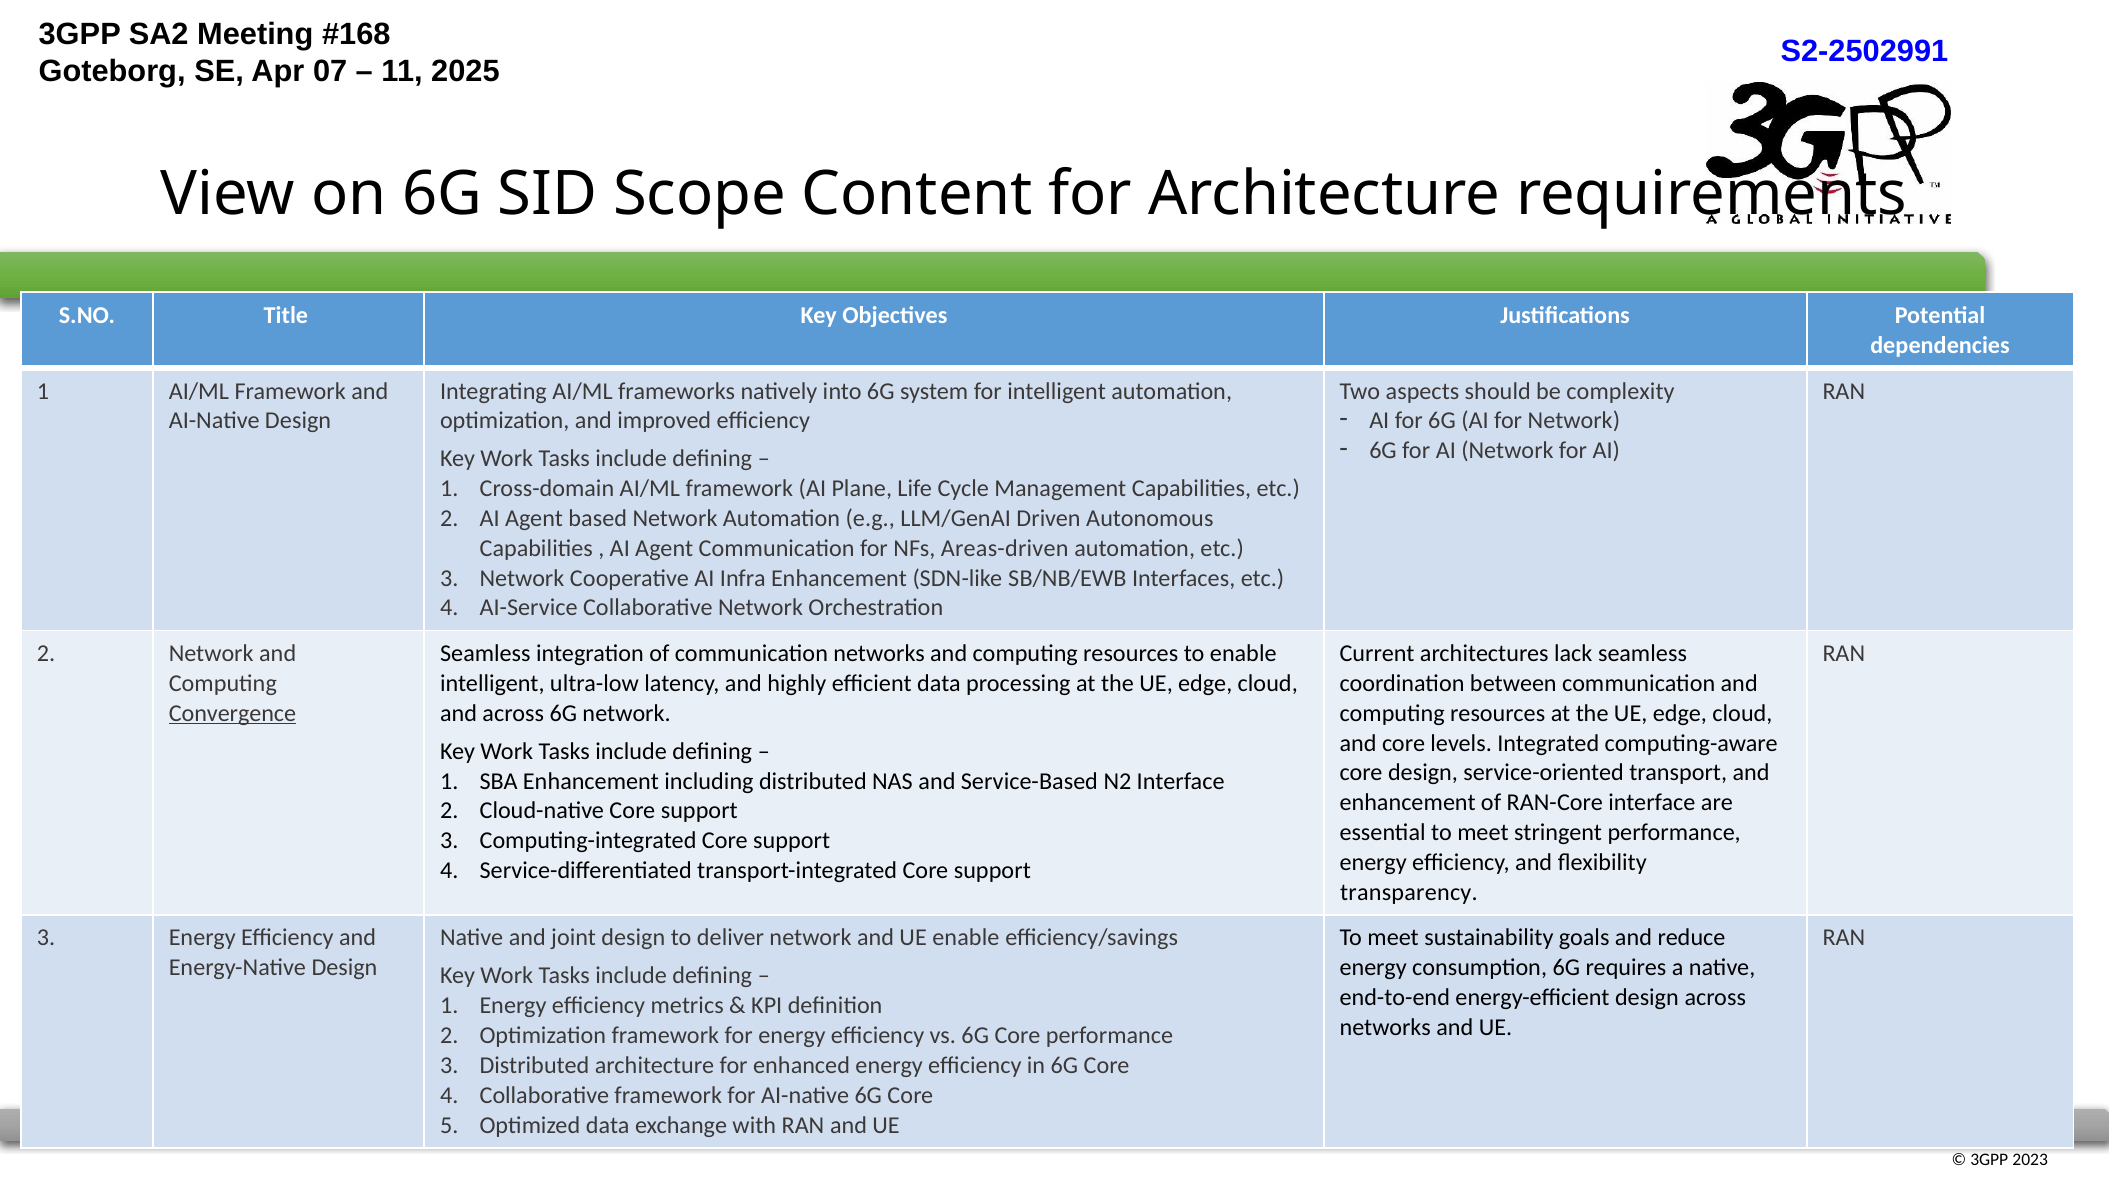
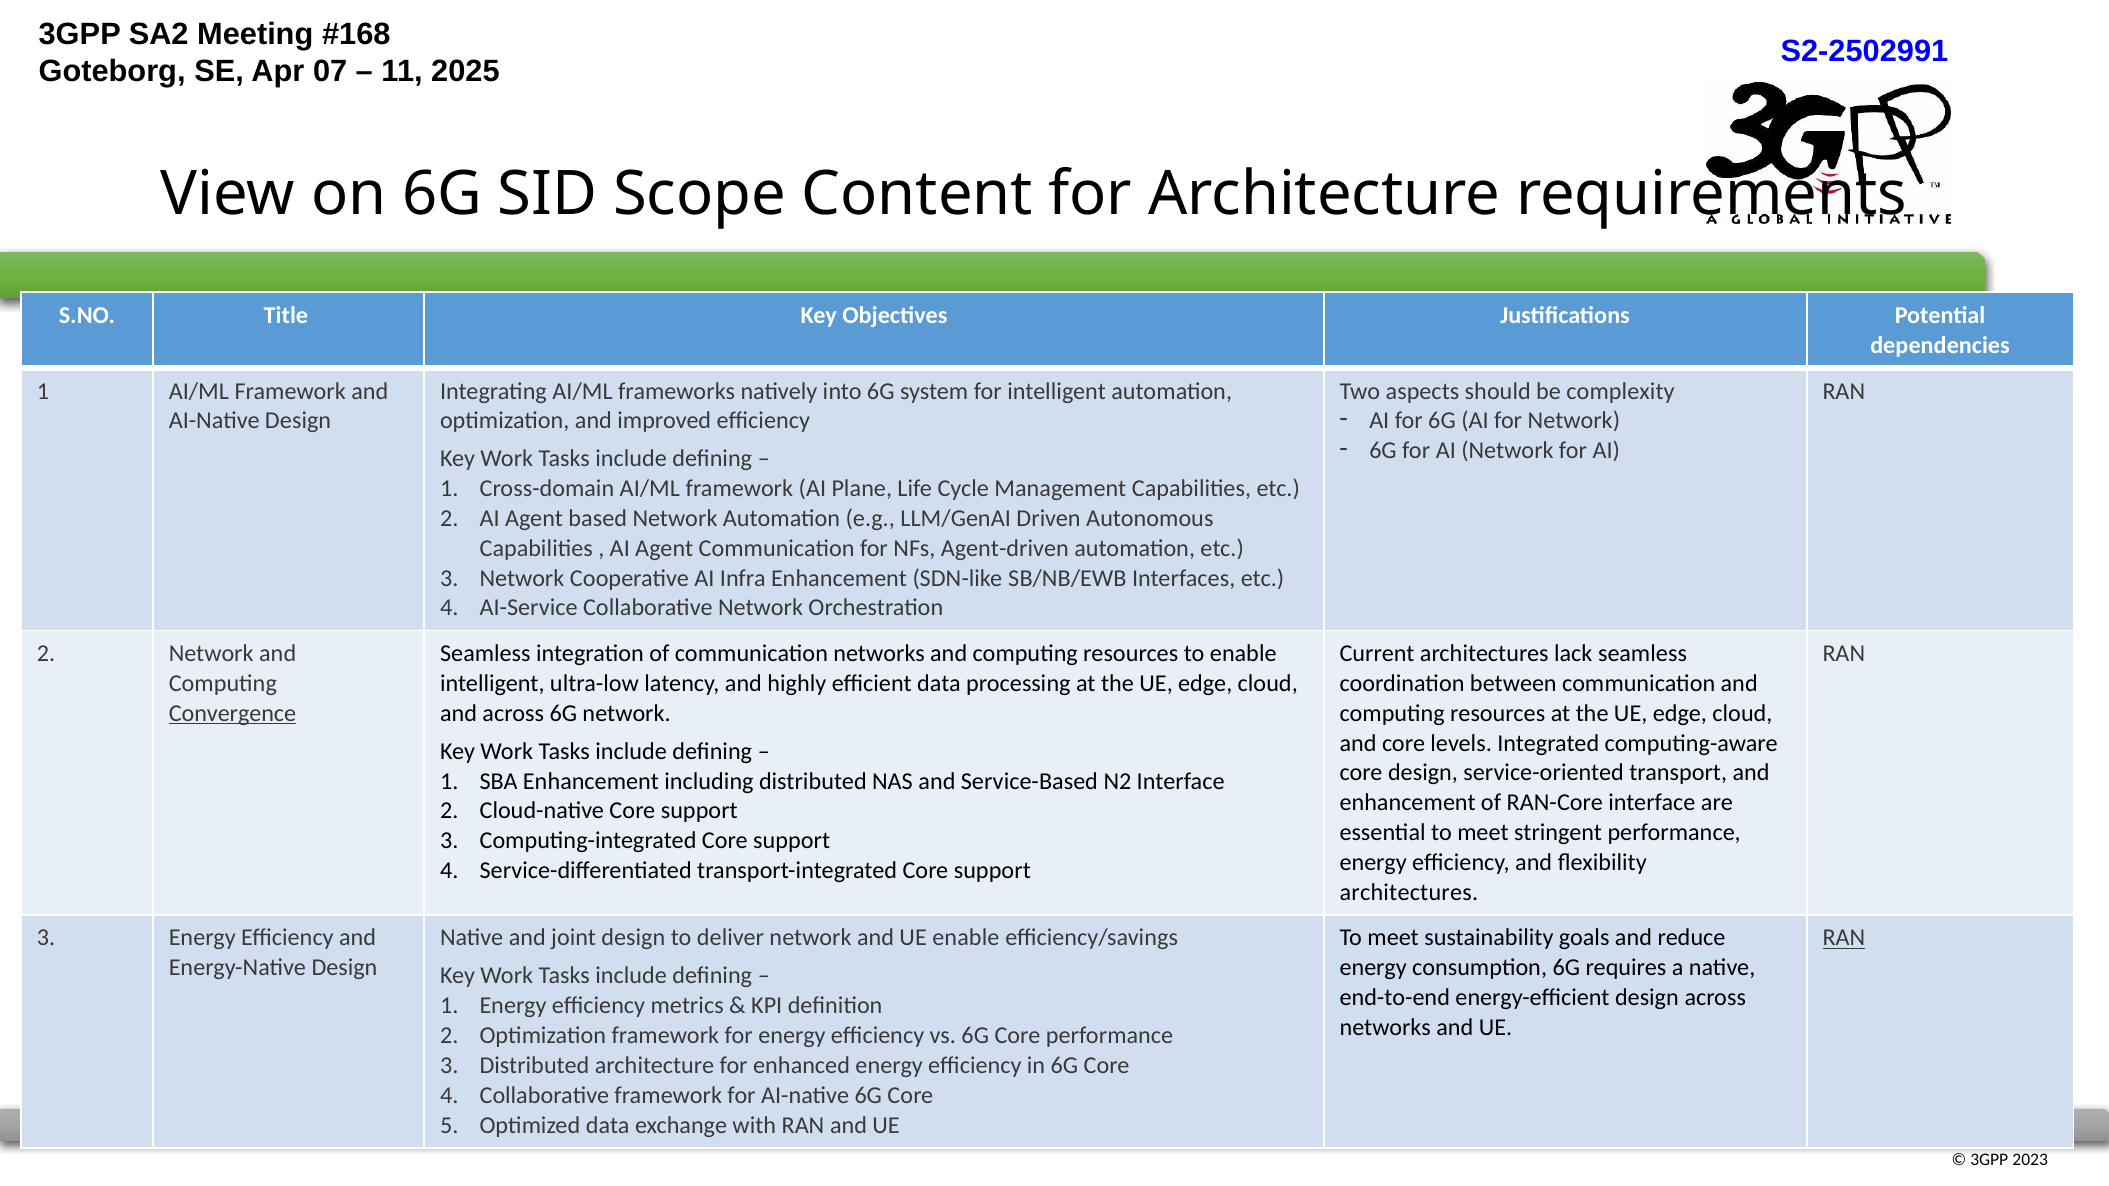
Areas-driven: Areas-driven -> Agent-driven
transparency at (1409, 892): transparency -> architectures
RAN at (1844, 938) underline: none -> present
